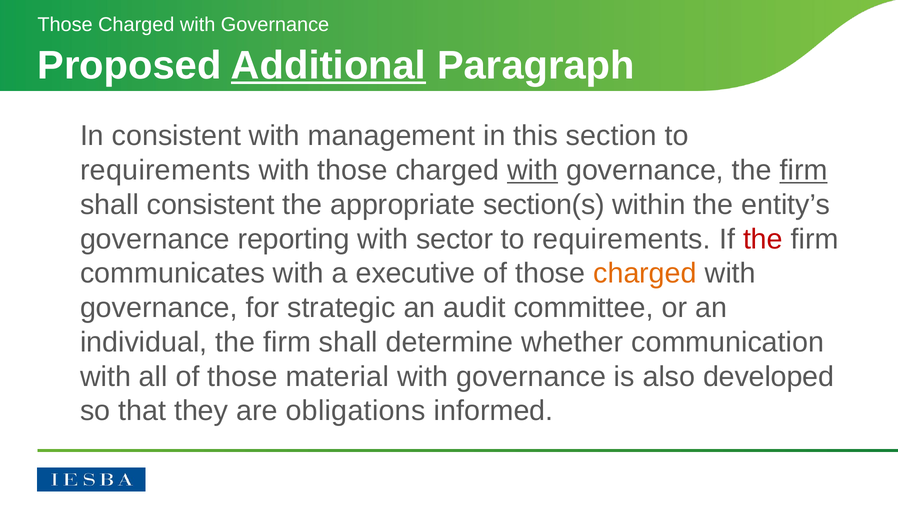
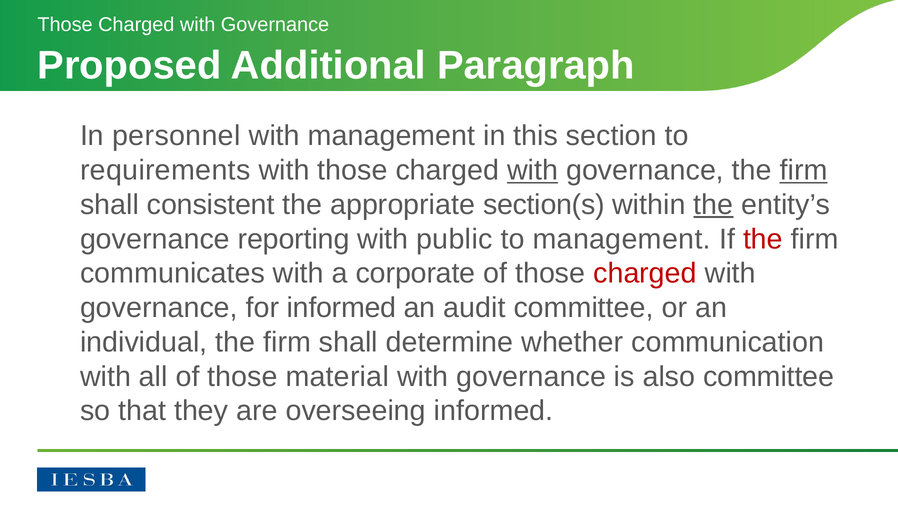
Additional underline: present -> none
In consistent: consistent -> personnel
the at (713, 205) underline: none -> present
sector: sector -> public
requirements at (622, 239): requirements -> management
executive: executive -> corporate
charged at (645, 274) colour: orange -> red
for strategic: strategic -> informed
also developed: developed -> committee
obligations: obligations -> overseeing
